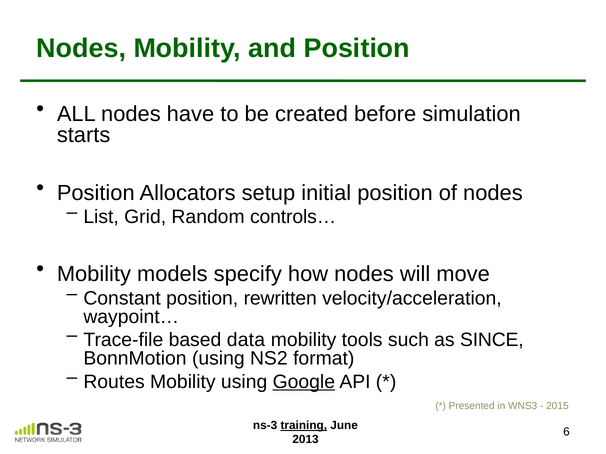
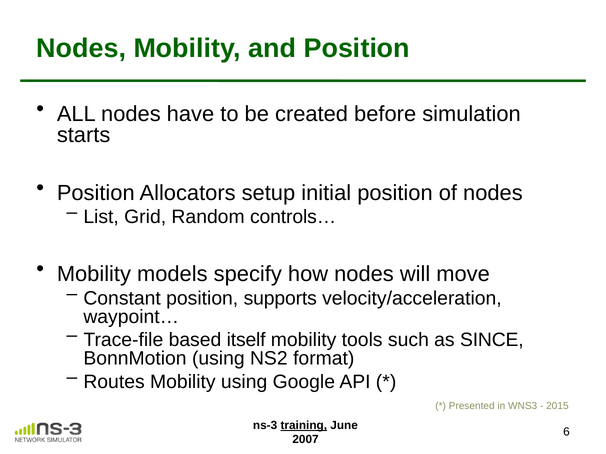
rewritten: rewritten -> supports
data: data -> itself
Google underline: present -> none
2013: 2013 -> 2007
